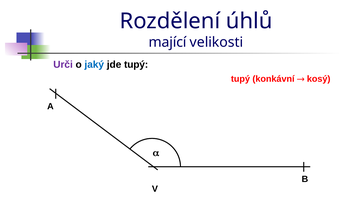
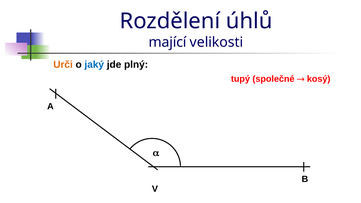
Urči colour: purple -> orange
jde tupý: tupý -> plný
konkávní: konkávní -> společné
